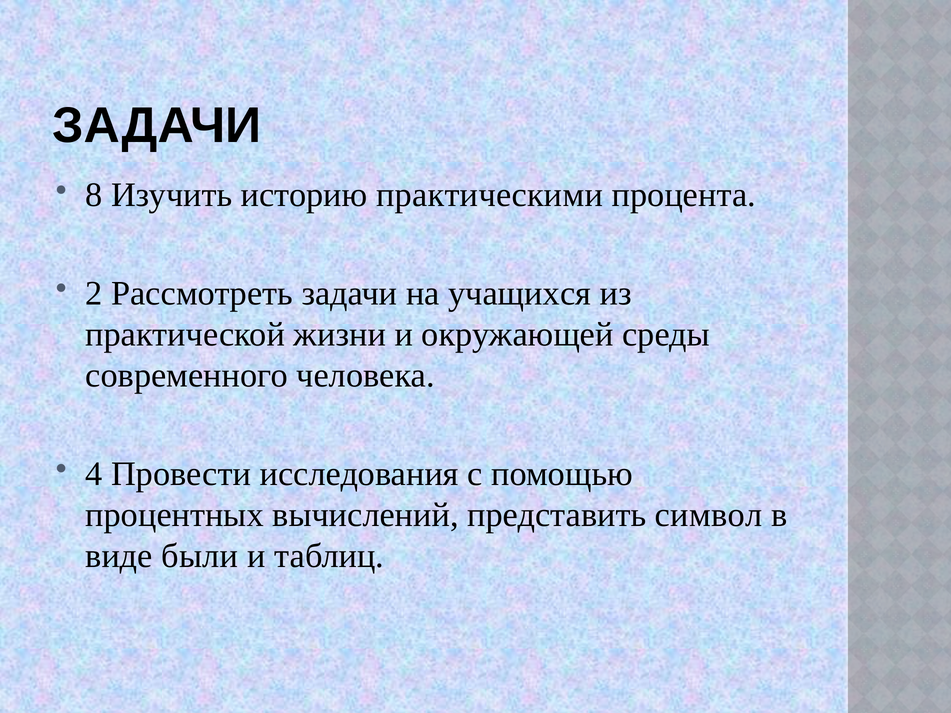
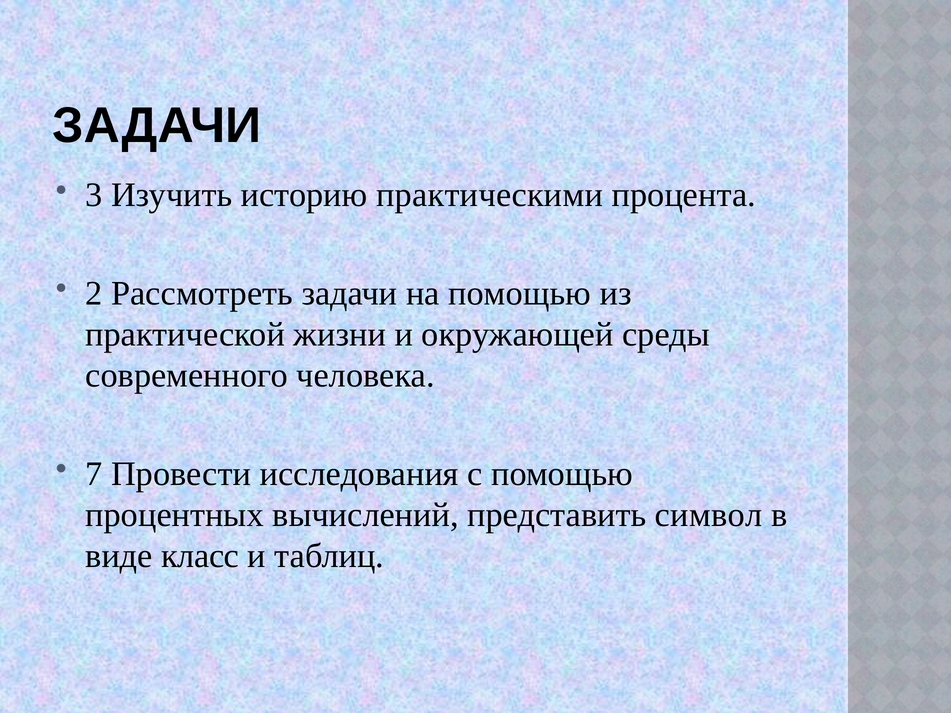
8: 8 -> 3
на учащихся: учащихся -> помощью
4: 4 -> 7
были: были -> класс
